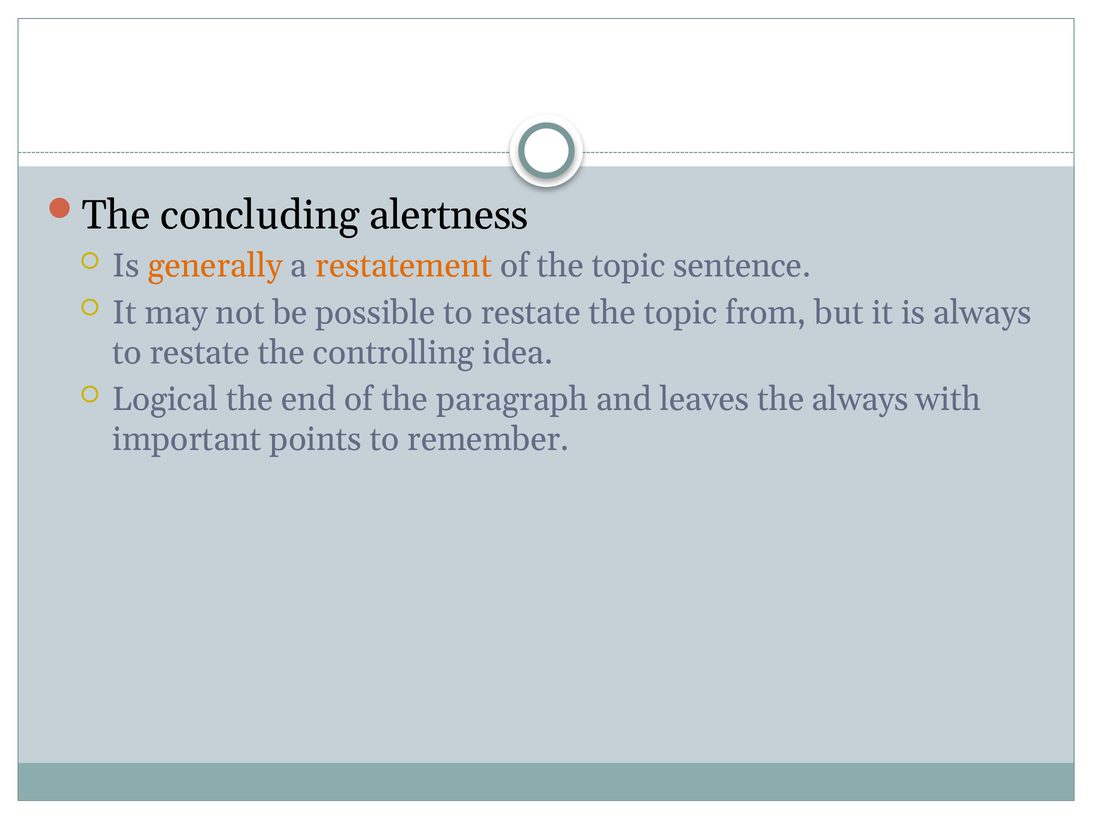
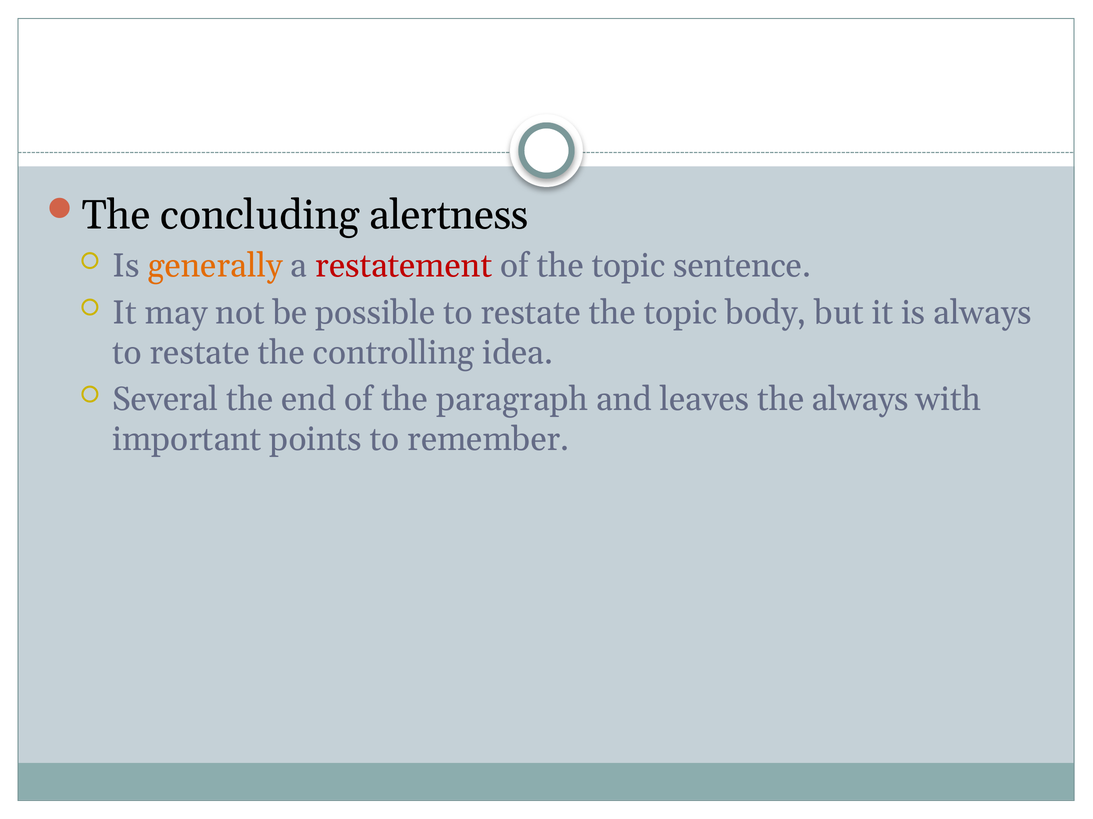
restatement colour: orange -> red
from: from -> body
Logical: Logical -> Several
